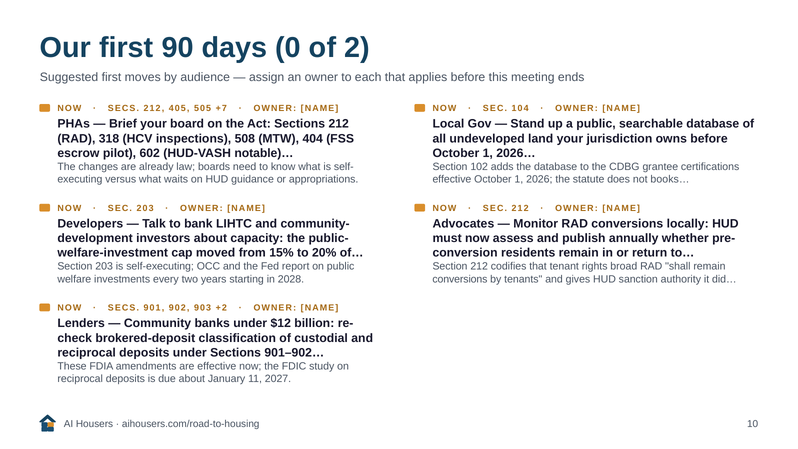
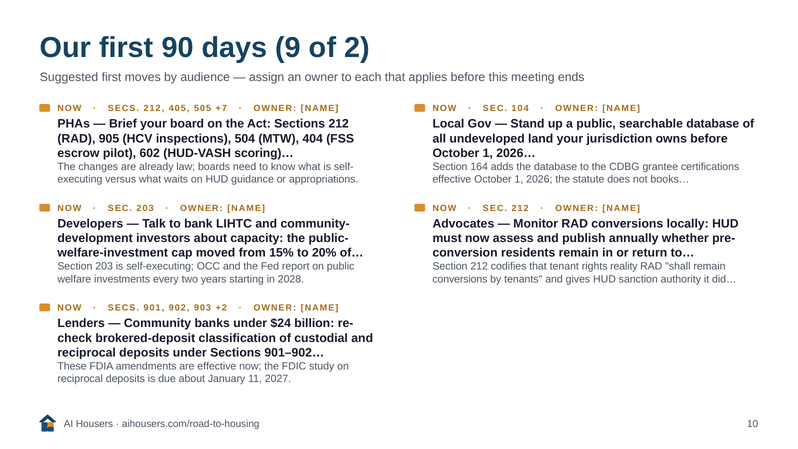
0: 0 -> 9
318: 318 -> 905
508: 508 -> 504
notable)…: notable)… -> scoring)…
102: 102 -> 164
broad: broad -> reality
$12: $12 -> $24
